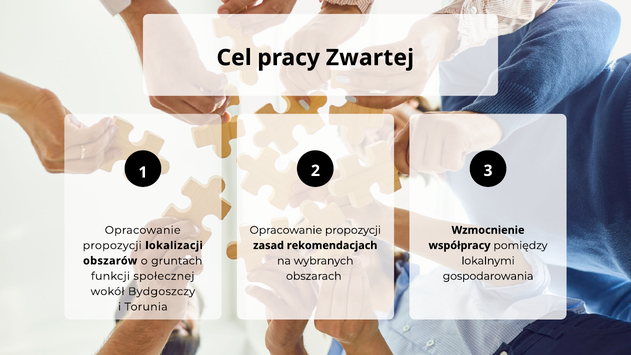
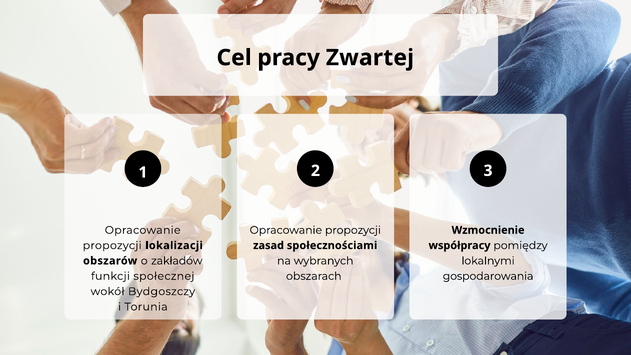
rekomendacjach: rekomendacjach -> społecznościami
gruntach: gruntach -> zakładów
